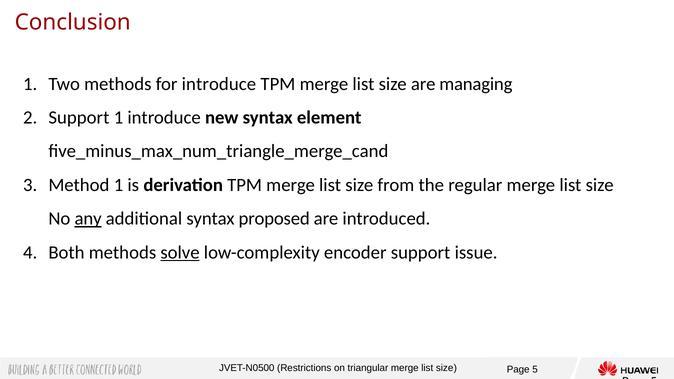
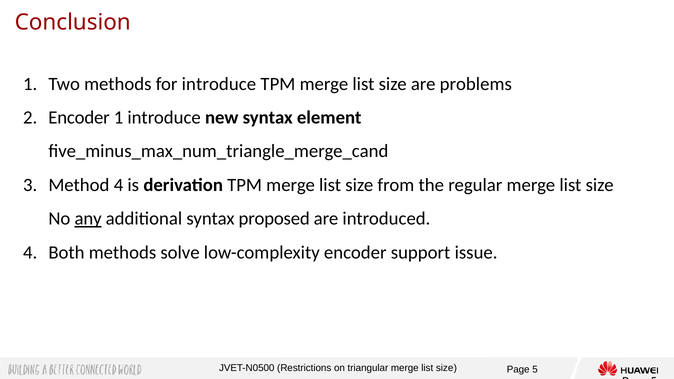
managing: managing -> problems
2 Support: Support -> Encoder
Method 1: 1 -> 4
solve underline: present -> none
